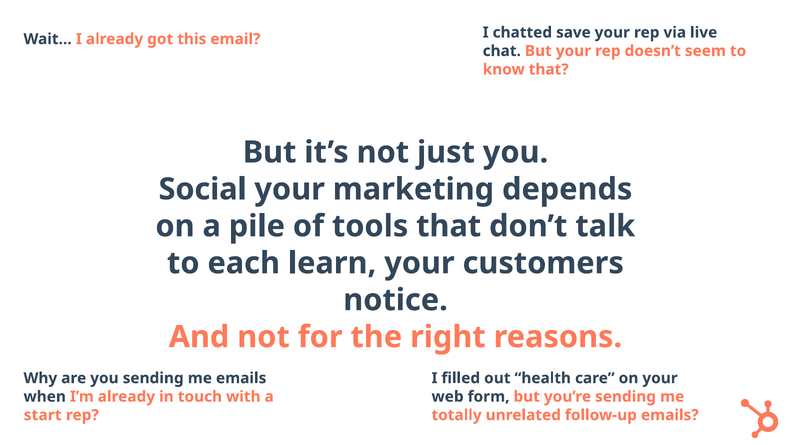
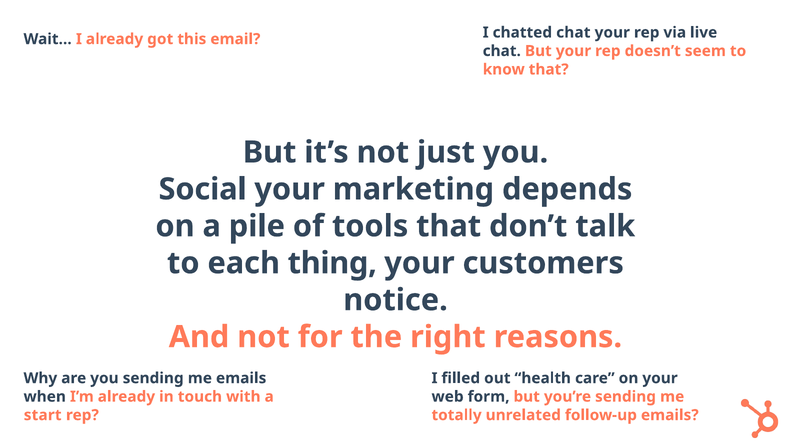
chatted save: save -> chat
learn: learn -> thing
